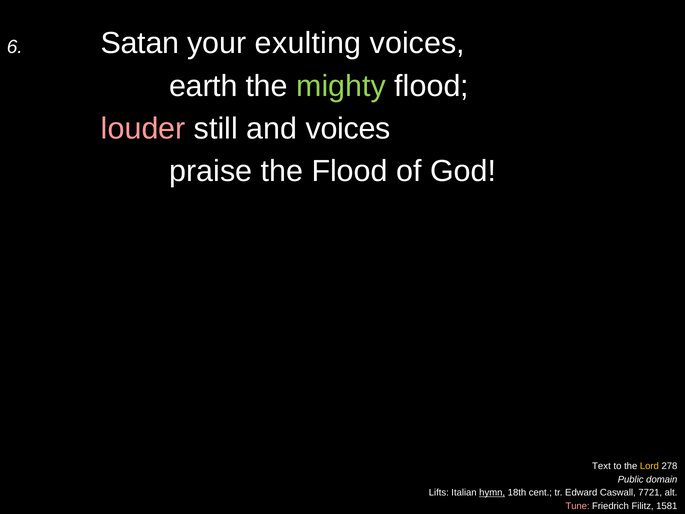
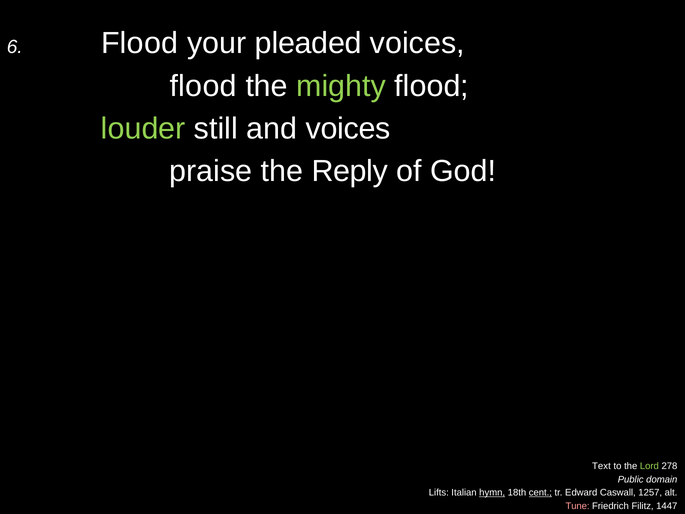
6 Satan: Satan -> Flood
exulting: exulting -> pleaded
earth at (203, 86): earth -> flood
louder colour: pink -> light green
the Flood: Flood -> Reply
Lord colour: yellow -> light green
cent underline: none -> present
7721: 7721 -> 1257
1581: 1581 -> 1447
